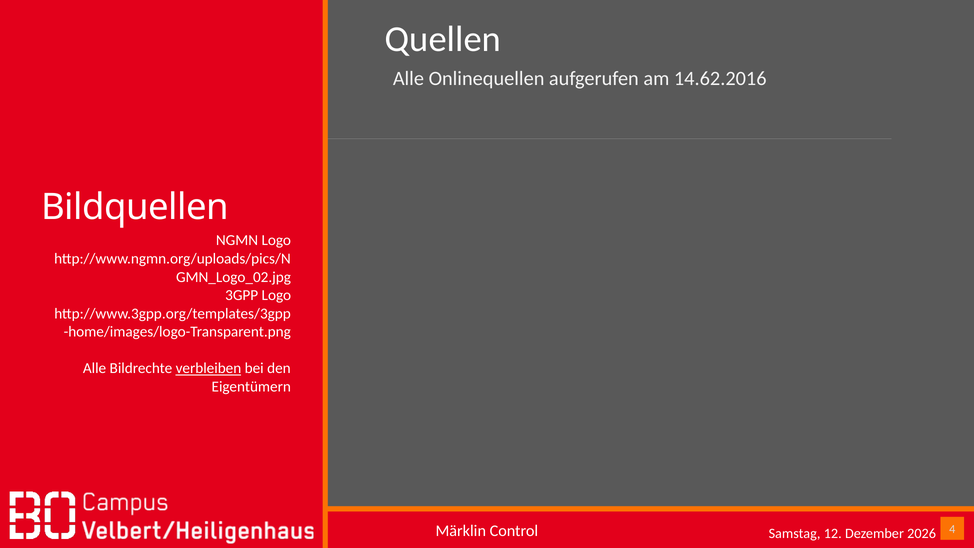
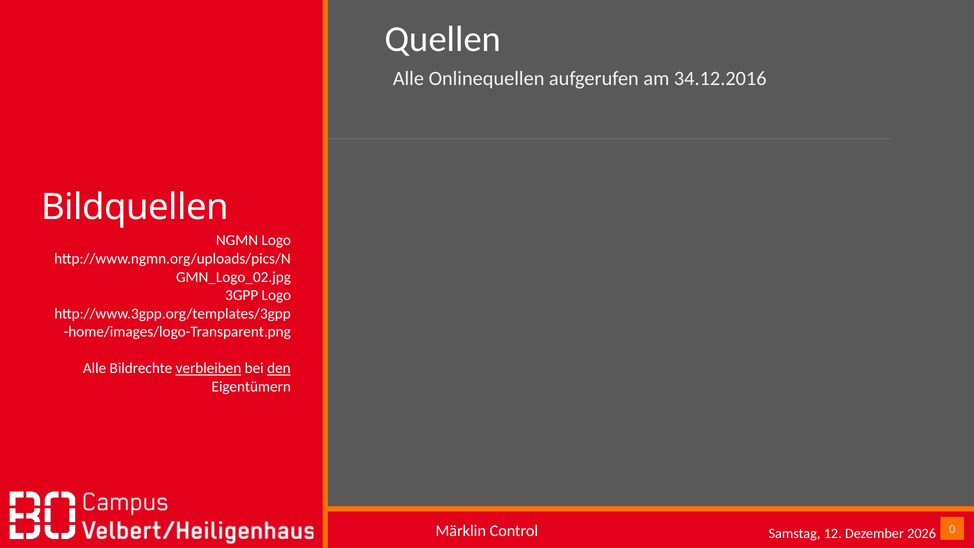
14.62.2016: 14.62.2016 -> 34.12.2016
den underline: none -> present
4: 4 -> 0
